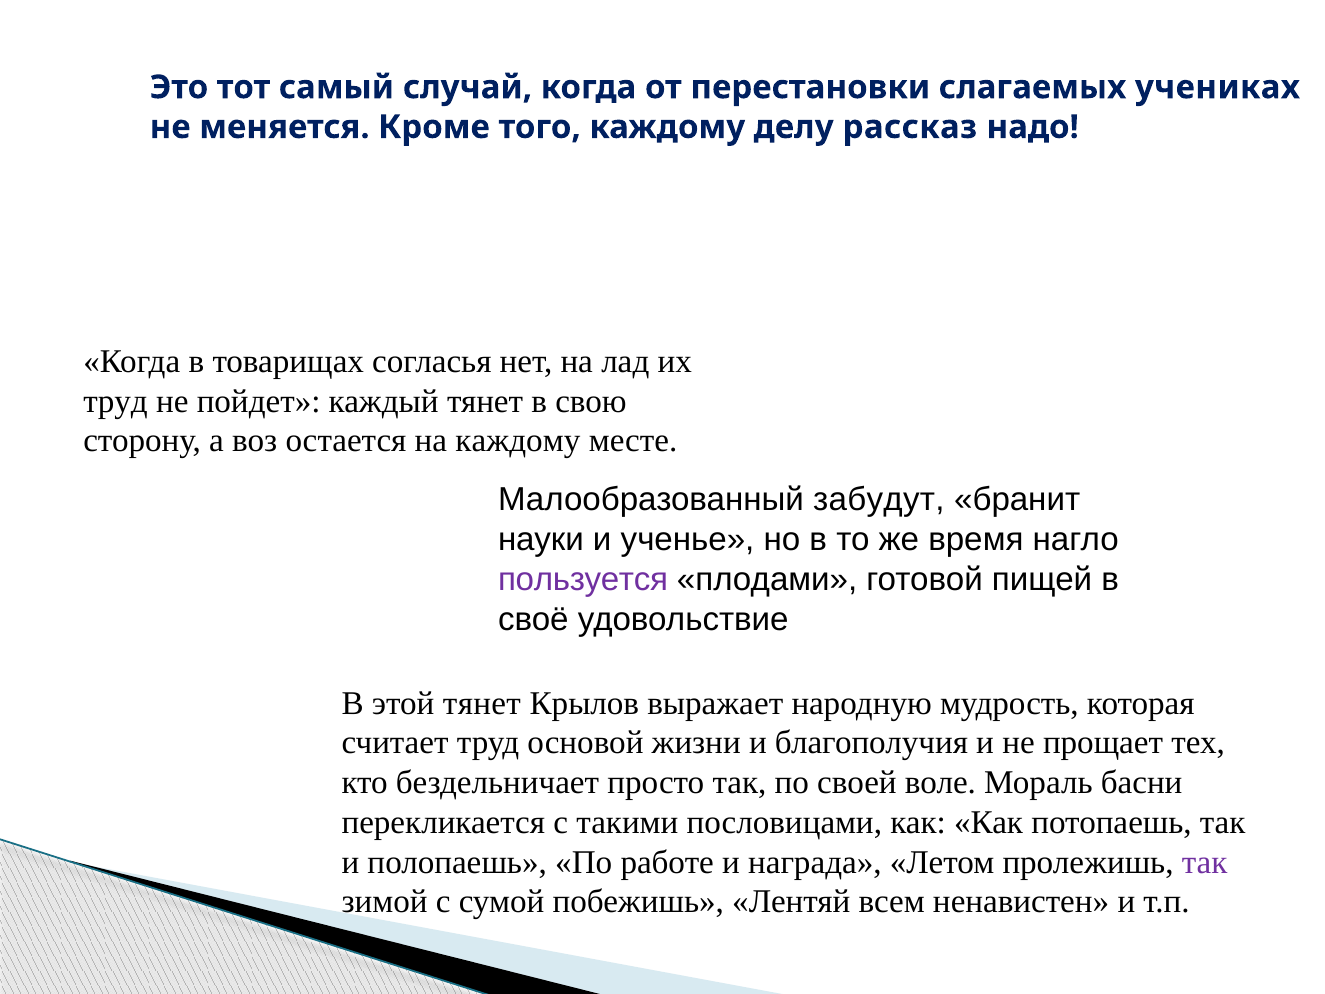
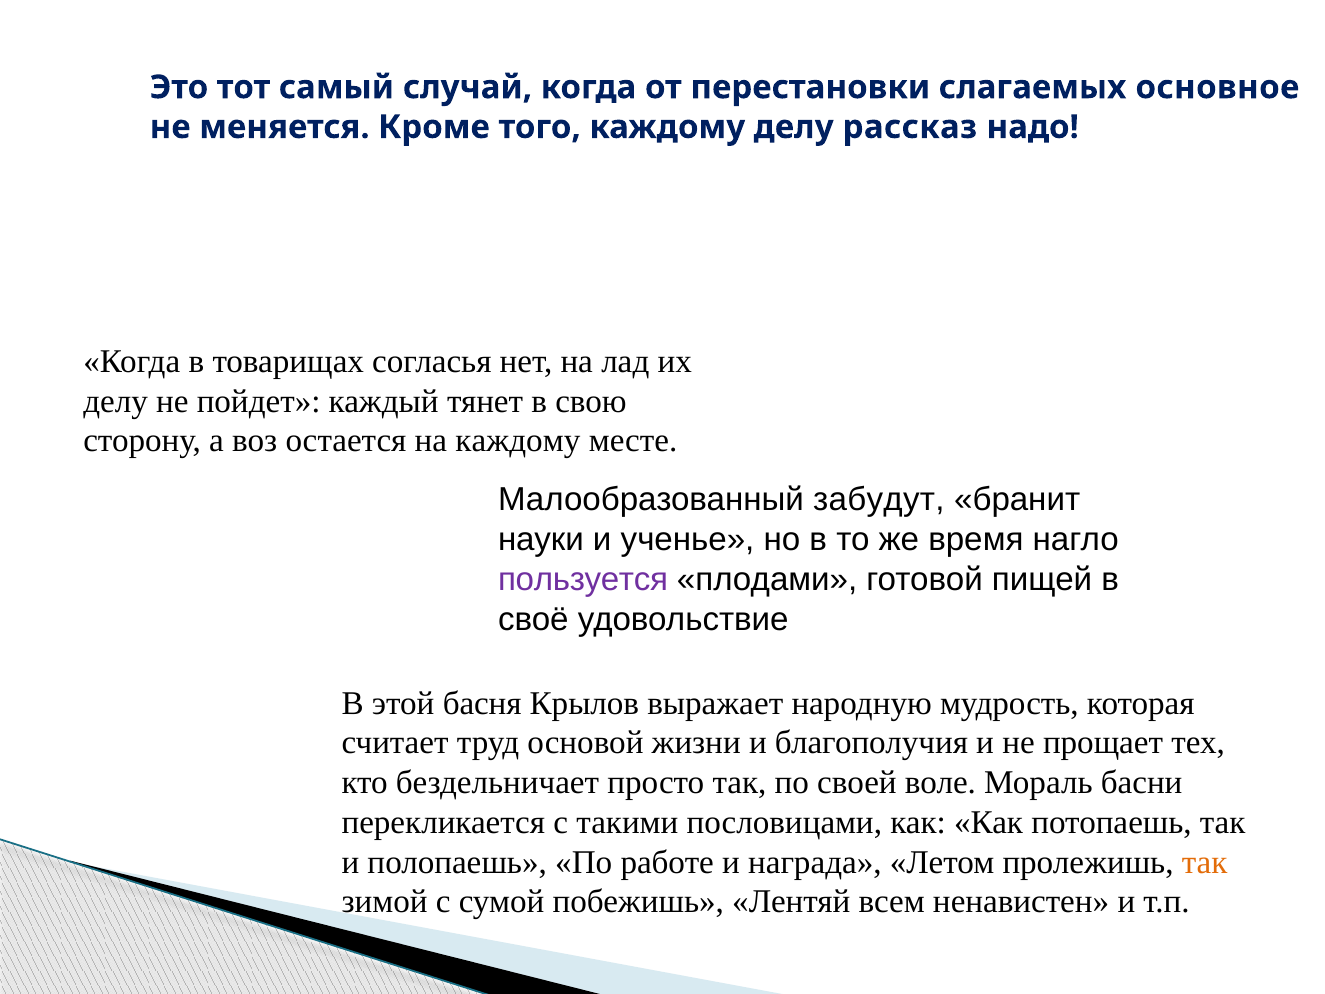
учениках: учениках -> основное
труд at (116, 401): труд -> делу
этой тянет: тянет -> басня
так at (1205, 862) colour: purple -> orange
